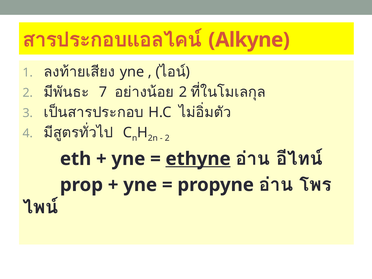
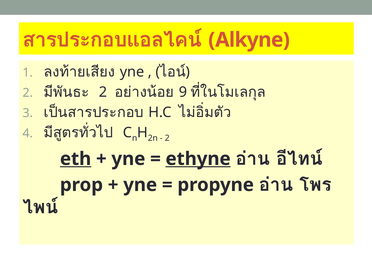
7 at (103, 92): 7 -> 2
2 at (183, 92): 2 -> 9
eth underline: none -> present
